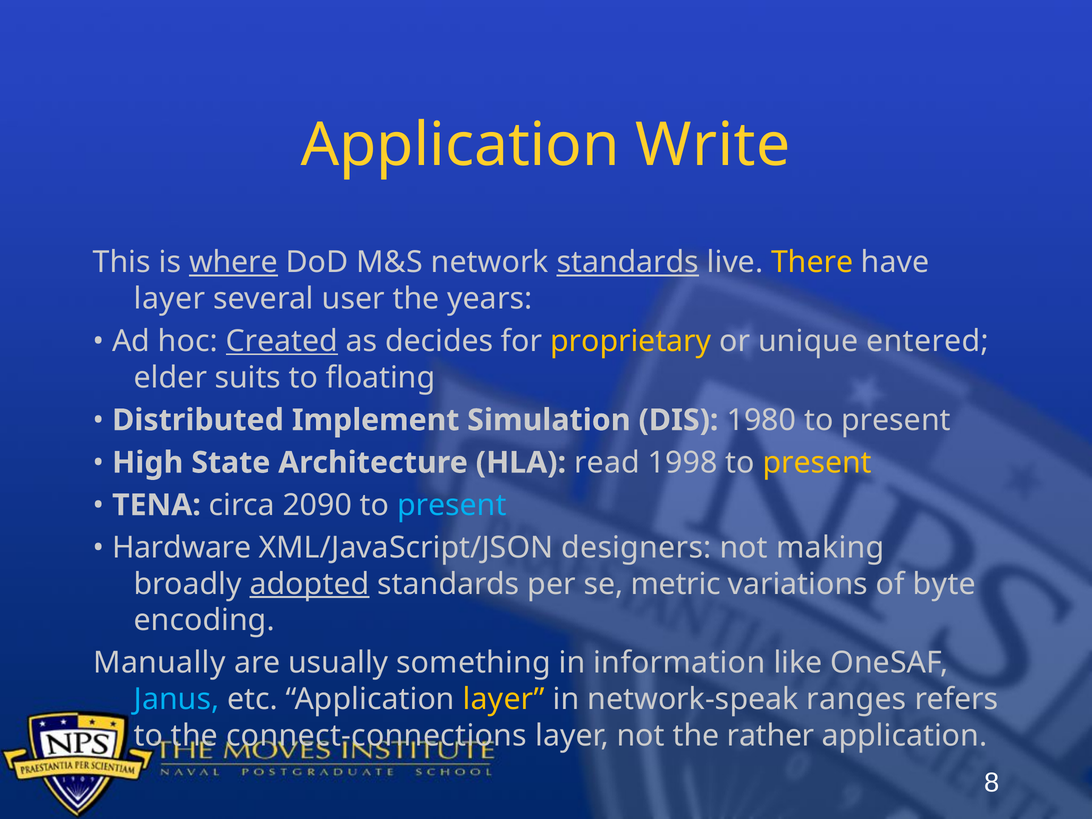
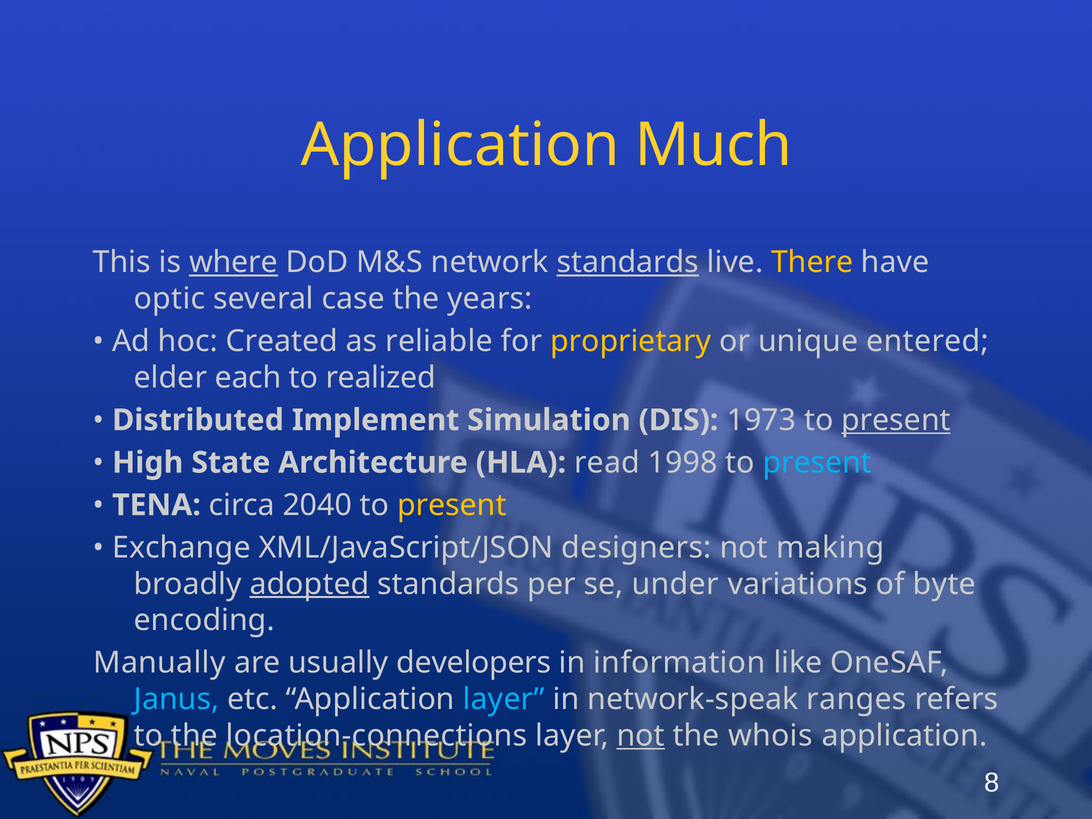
Write: Write -> Much
layer at (170, 299): layer -> optic
user: user -> case
Created underline: present -> none
decides: decides -> reliable
suits: suits -> each
floating: floating -> realized
1980: 1980 -> 1973
present at (896, 420) underline: none -> present
present at (817, 463) colour: yellow -> light blue
2090: 2090 -> 2040
present at (452, 505) colour: light blue -> yellow
Hardware: Hardware -> Exchange
metric: metric -> under
something: something -> developers
layer at (504, 699) colour: yellow -> light blue
connect-connections: connect-connections -> location-connections
not at (641, 736) underline: none -> present
rather: rather -> whois
